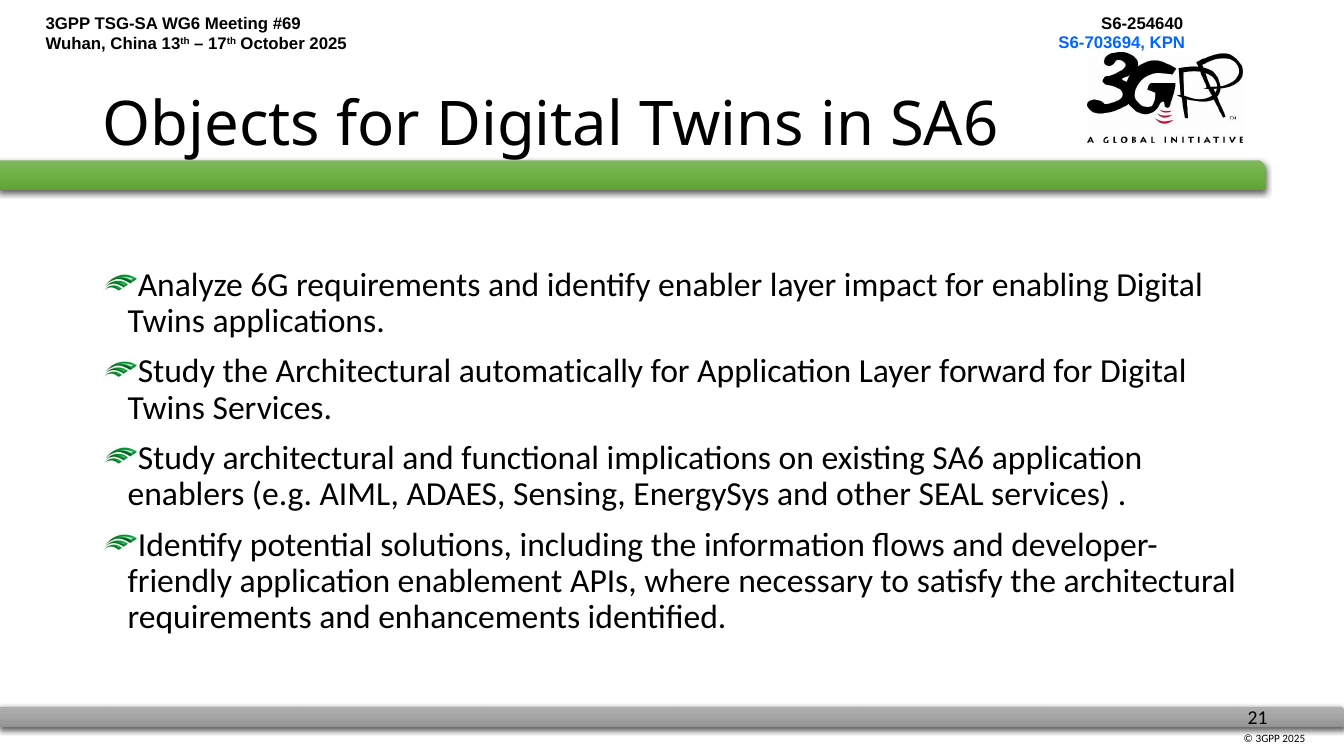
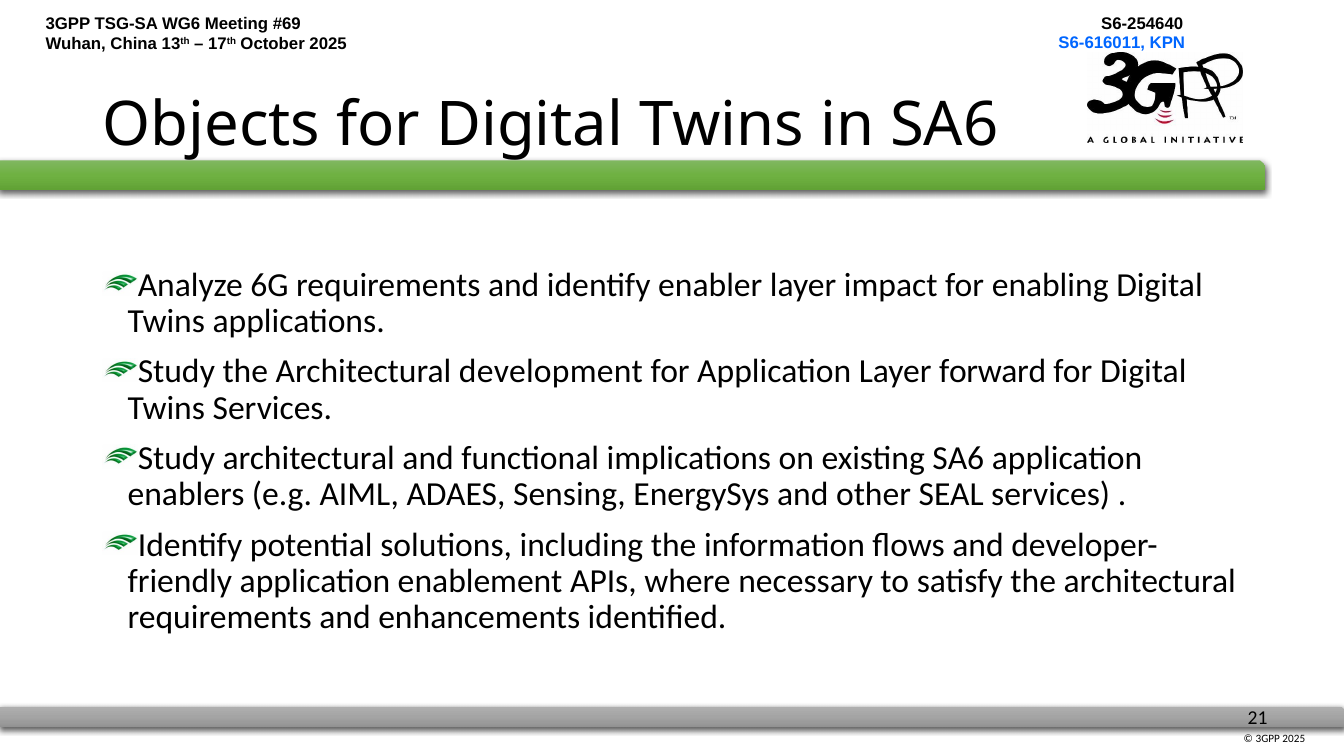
S6-703694: S6-703694 -> S6-616011
automatically: automatically -> development
